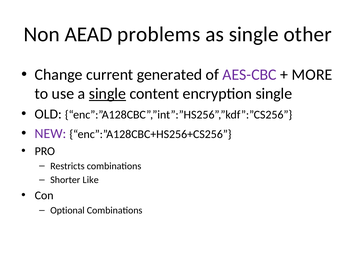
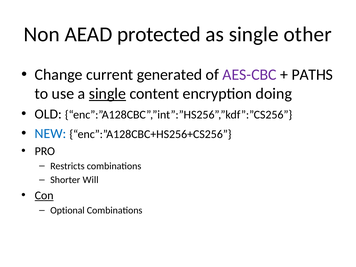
problems: problems -> protected
MORE: MORE -> PATHS
encryption single: single -> doing
NEW colour: purple -> blue
Like: Like -> Will
Con underline: none -> present
